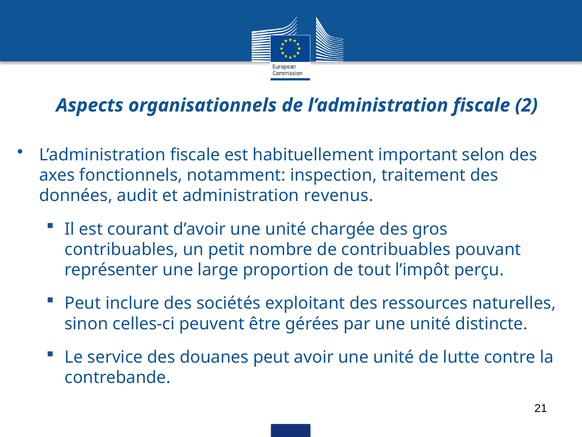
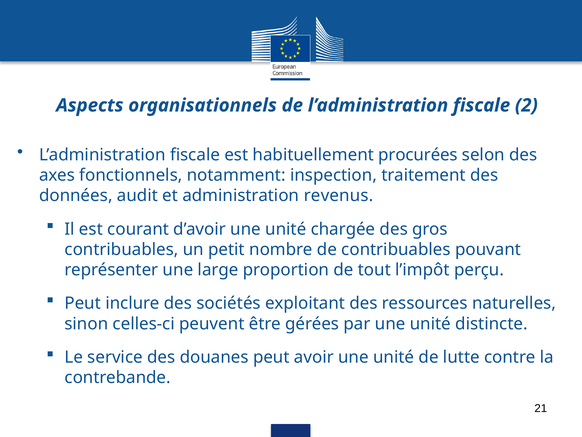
important: important -> procurées
